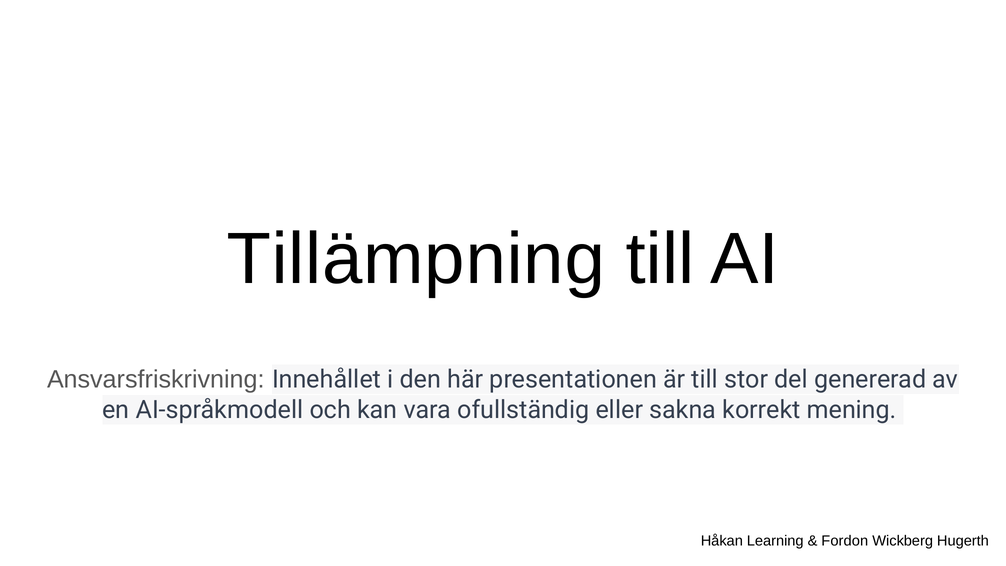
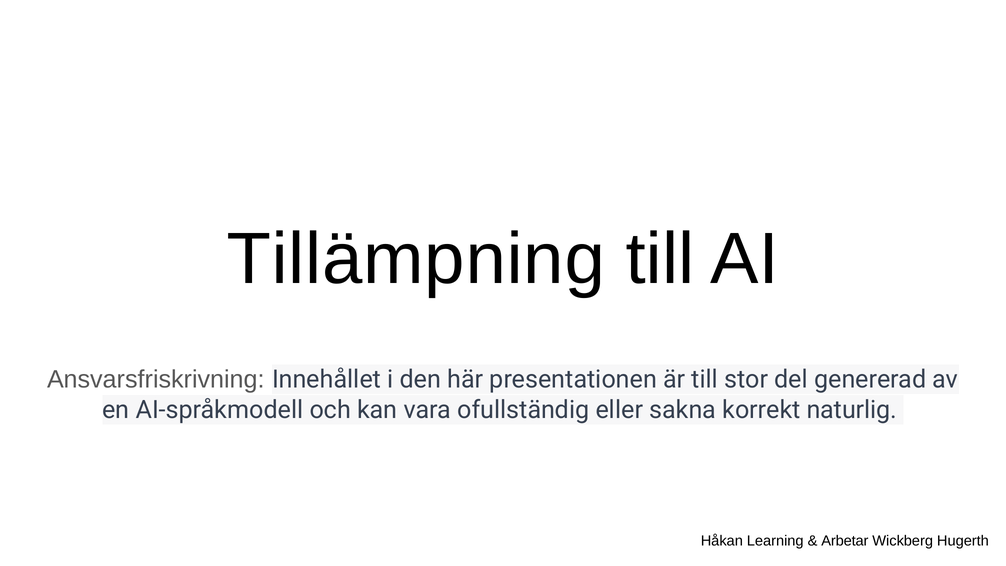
mening: mening -> naturlig
Fordon: Fordon -> Arbetar
